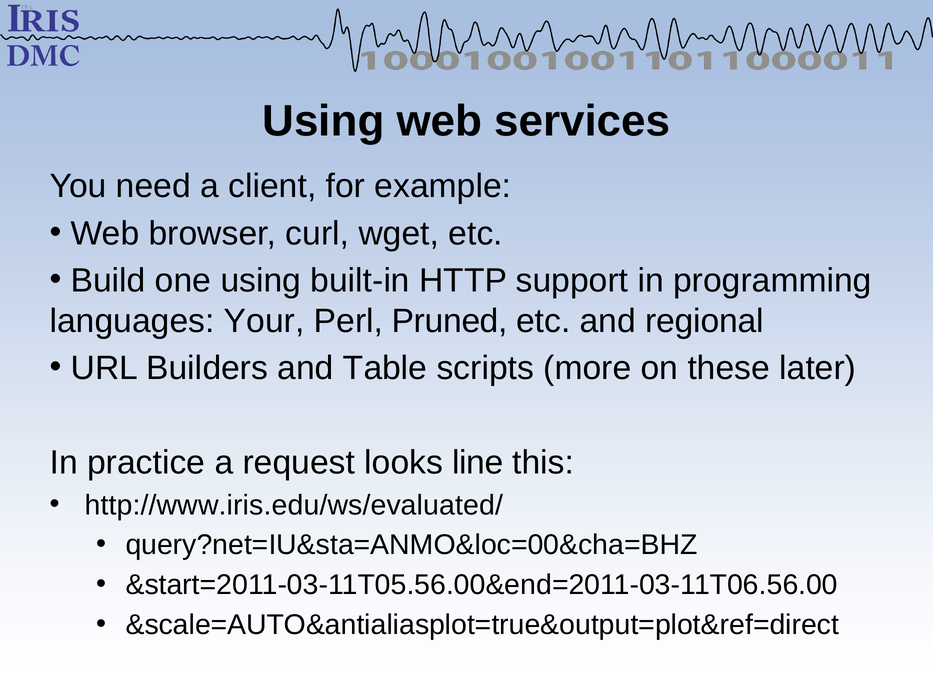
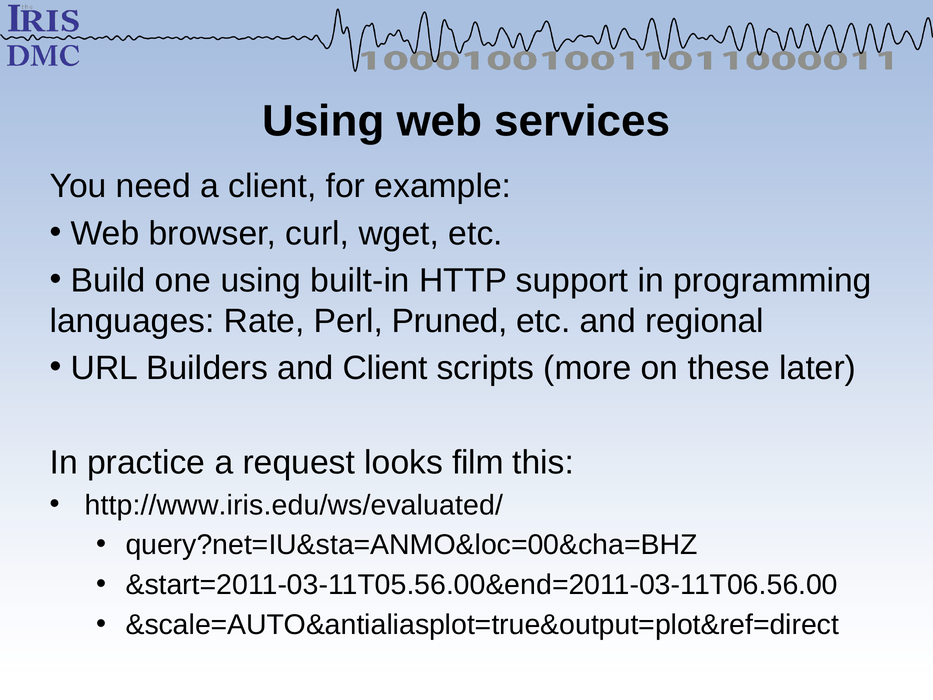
Your: Your -> Rate
and Table: Table -> Client
line: line -> film
